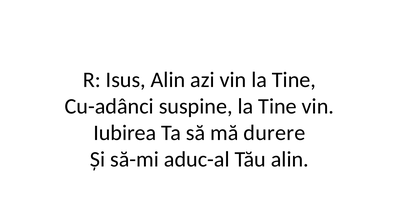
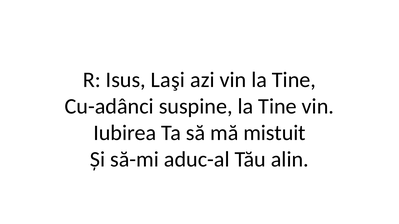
Isus Alin: Alin -> Laşi
durere: durere -> mistuit
